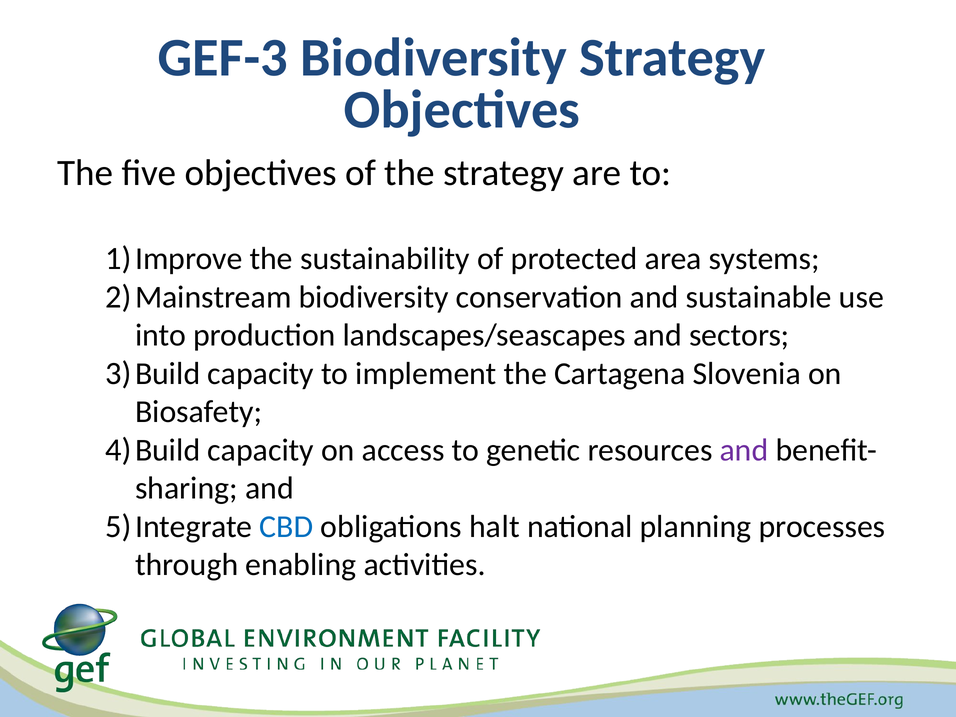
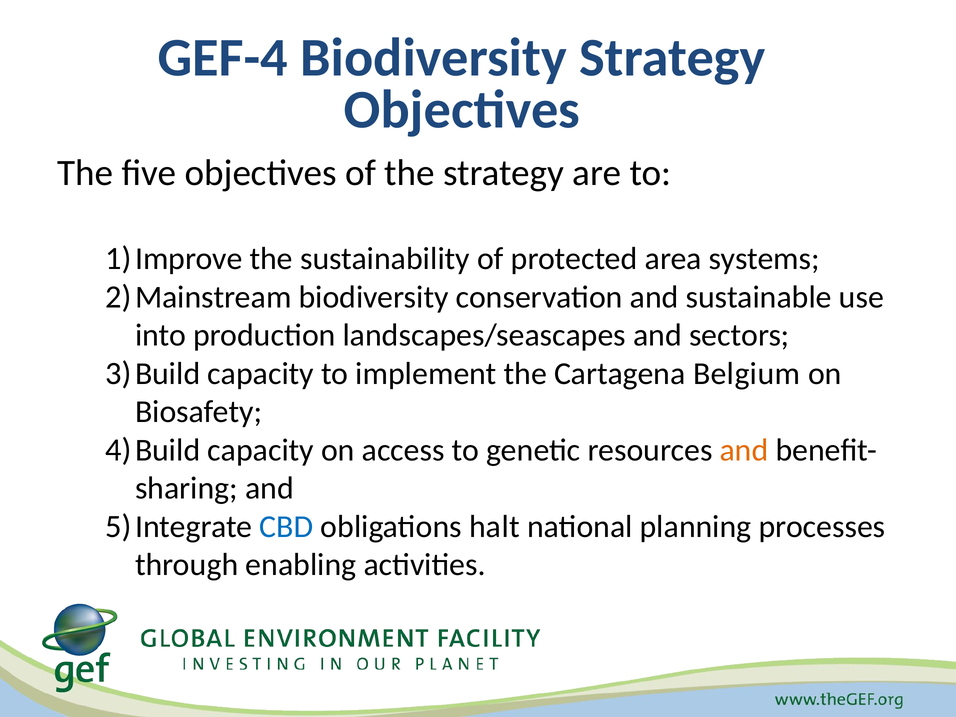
GEF-3: GEF-3 -> GEF-4
Slovenia: Slovenia -> Belgium
and at (744, 450) colour: purple -> orange
